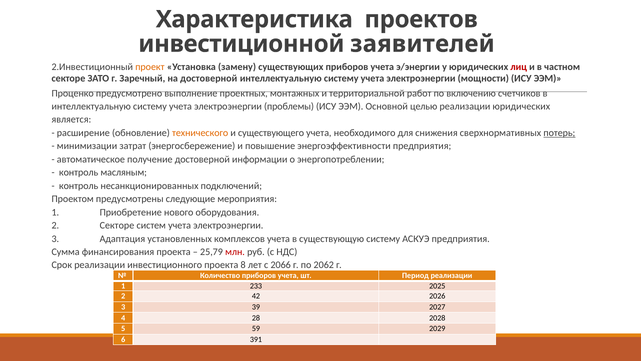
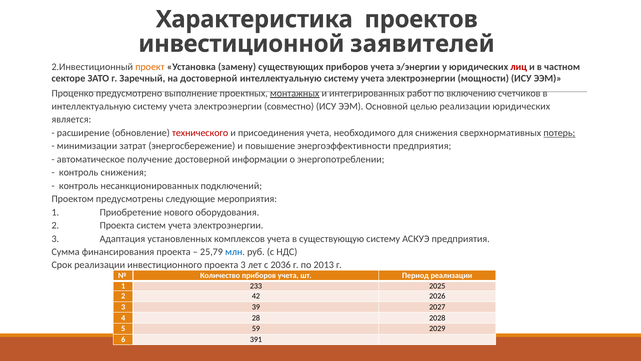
монтажных underline: none -> present
территориальной: территориальной -> интегрированных
проблемы: проблемы -> совместно
технического colour: orange -> red
существующего: существующего -> присоединения
контроль масляным: масляным -> снижения
2 Секторе: Секторе -> Проекта
млн colour: red -> blue
проекта 8: 8 -> 3
2066: 2066 -> 2036
2062: 2062 -> 2013
